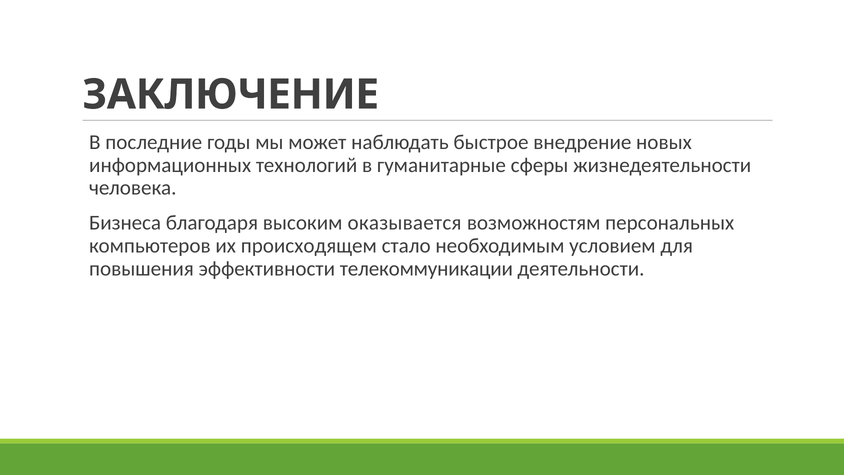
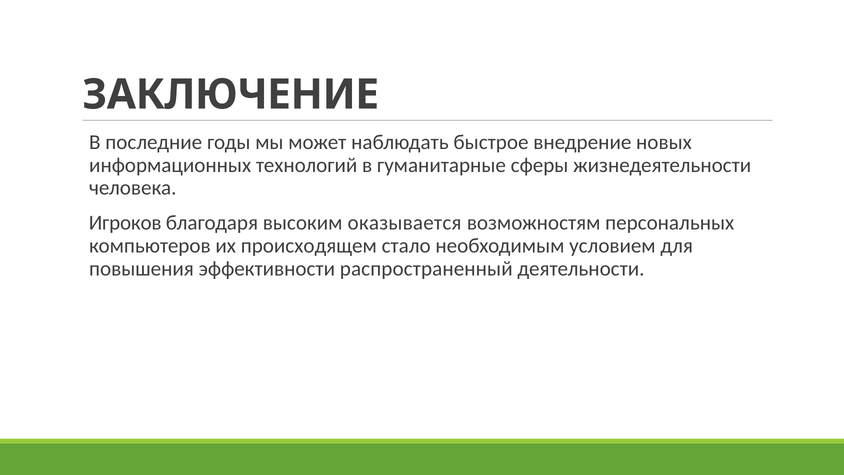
Бизнеса: Бизнеса -> Игроков
телекоммуникации: телекоммуникации -> распространенный
